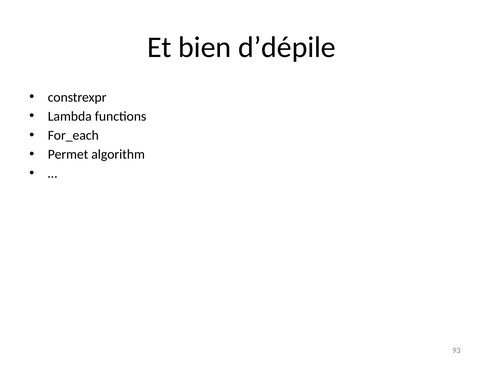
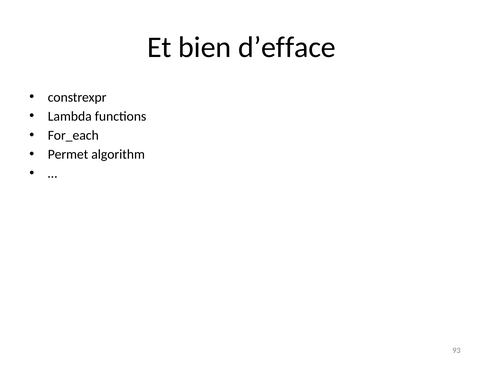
d’dépile: d’dépile -> d’efface
